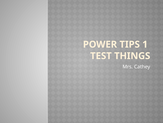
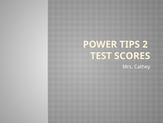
1: 1 -> 2
THINGS: THINGS -> SCORES
